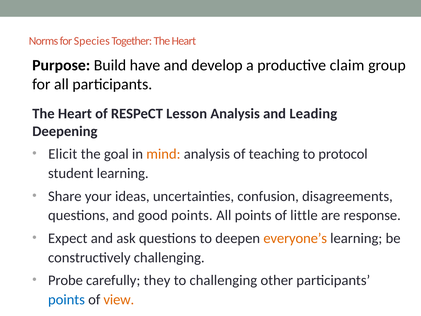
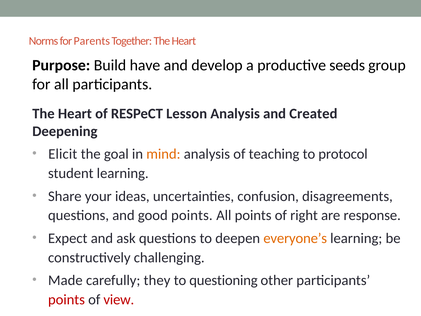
Species: Species -> Parents
claim: claim -> seeds
Leading: Leading -> Created
little: little -> right
Probe: Probe -> Made
to challenging: challenging -> questioning
points at (66, 299) colour: blue -> red
view colour: orange -> red
